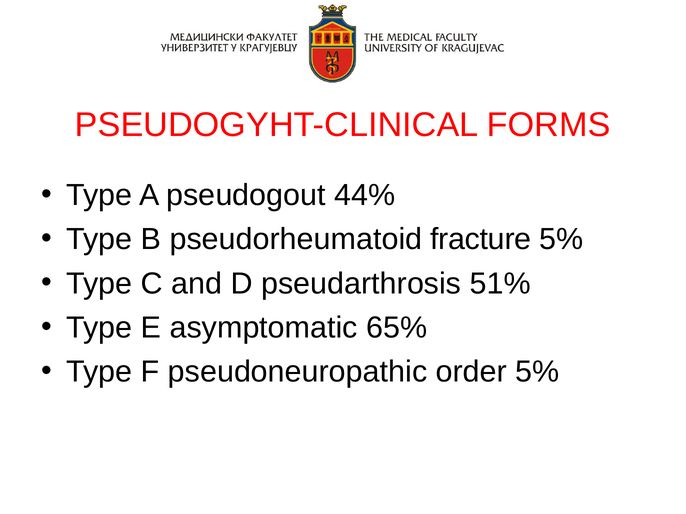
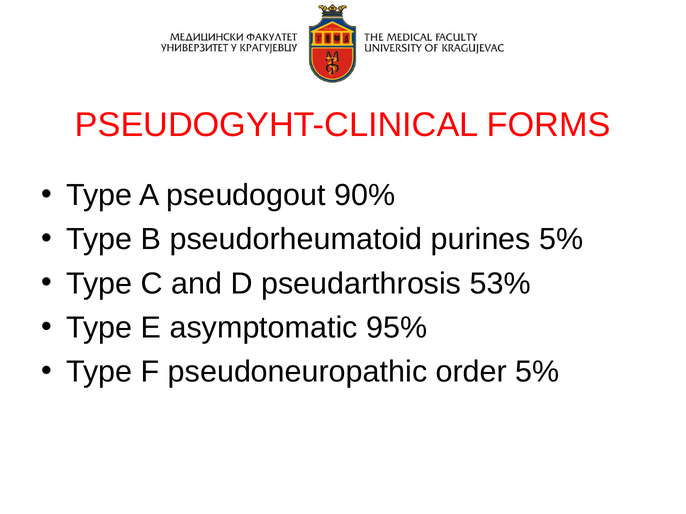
44%: 44% -> 90%
fracture: fracture -> purines
51%: 51% -> 53%
65%: 65% -> 95%
